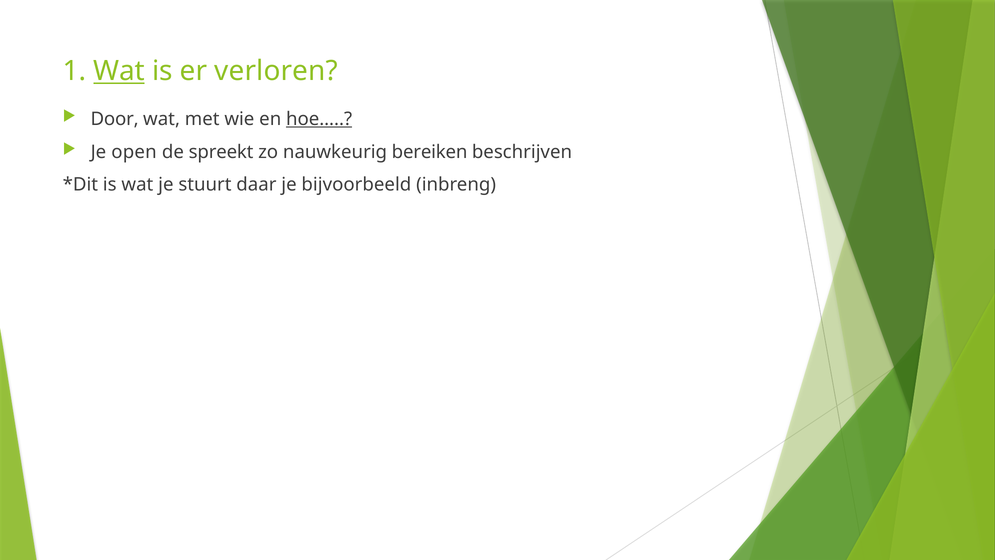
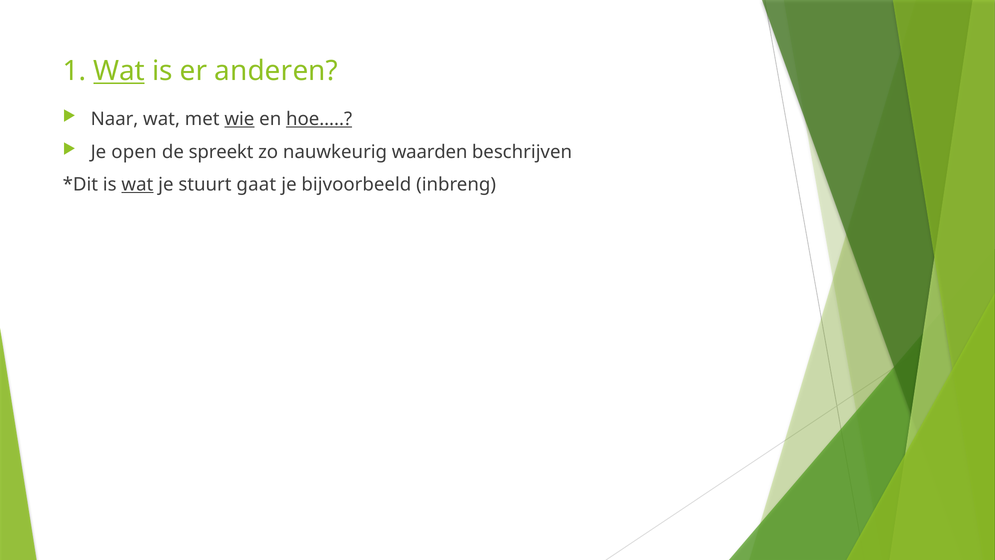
verloren: verloren -> anderen
Door: Door -> Naar
wie underline: none -> present
bereiken: bereiken -> waarden
wat at (137, 185) underline: none -> present
daar: daar -> gaat
